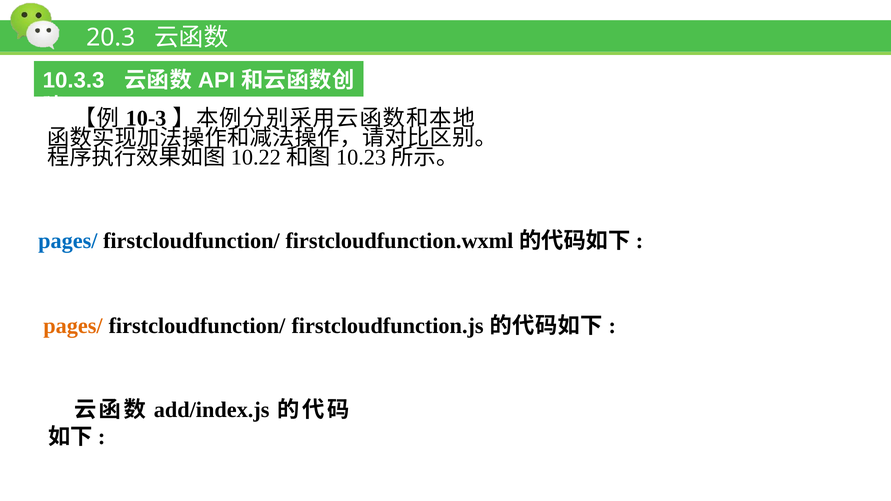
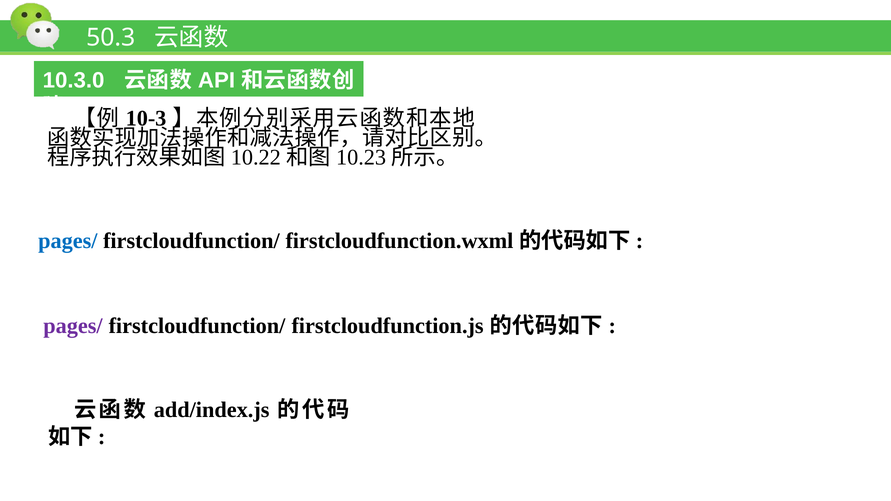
20.3: 20.3 -> 50.3
10.3.3: 10.3.3 -> 10.3.0
pages/ at (73, 326) colour: orange -> purple
